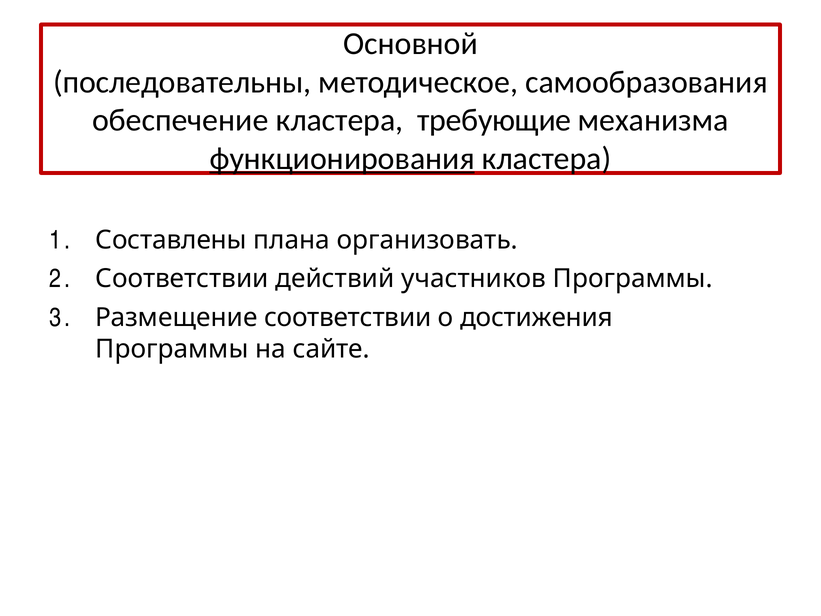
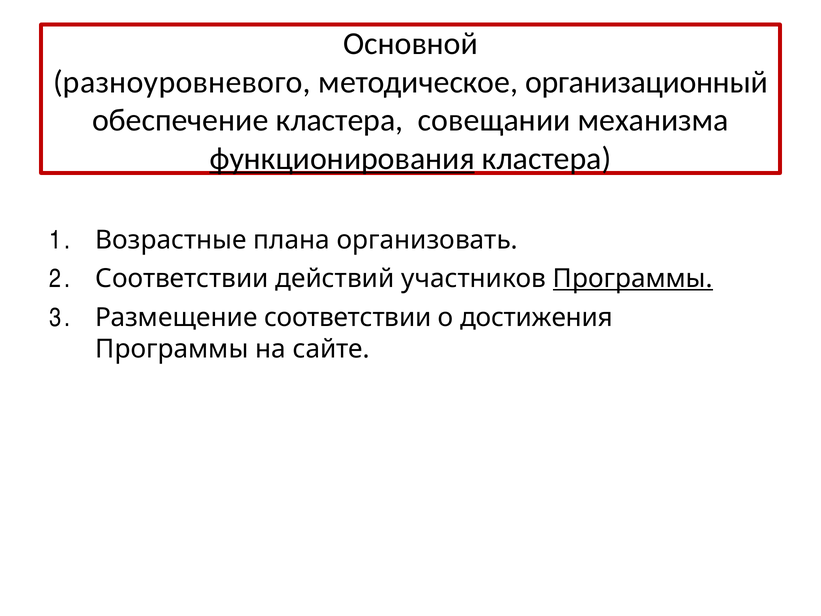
последовательны: последовательны -> разноуровневого
самообразования: самообразования -> организационный
требующие: требующие -> совещании
Составлены: Составлены -> Возрастные
Программы at (633, 279) underline: none -> present
